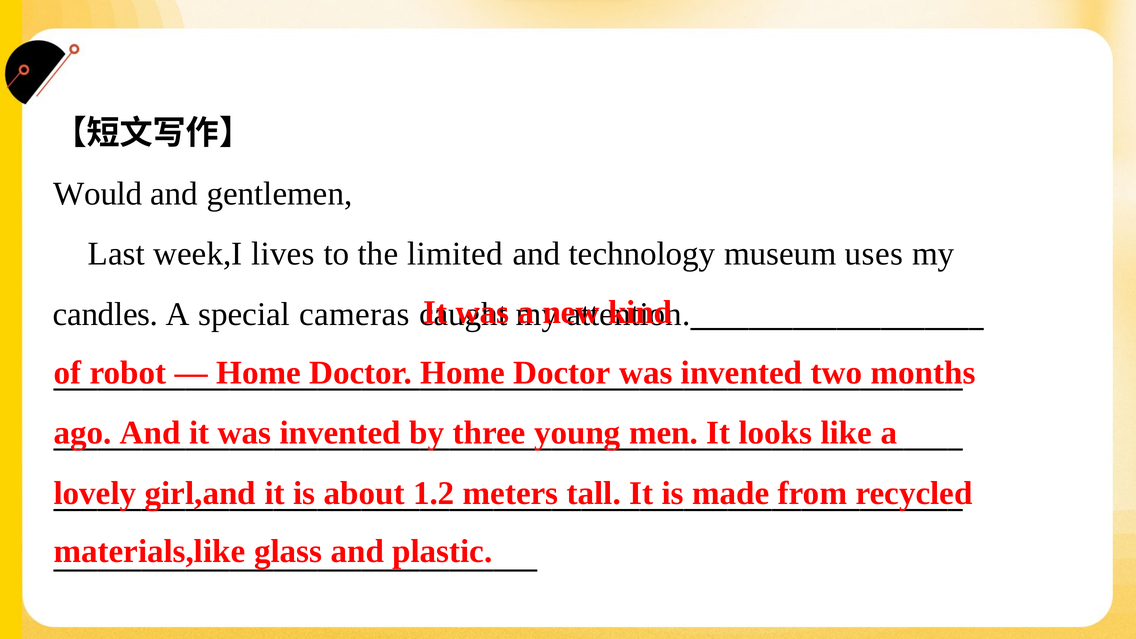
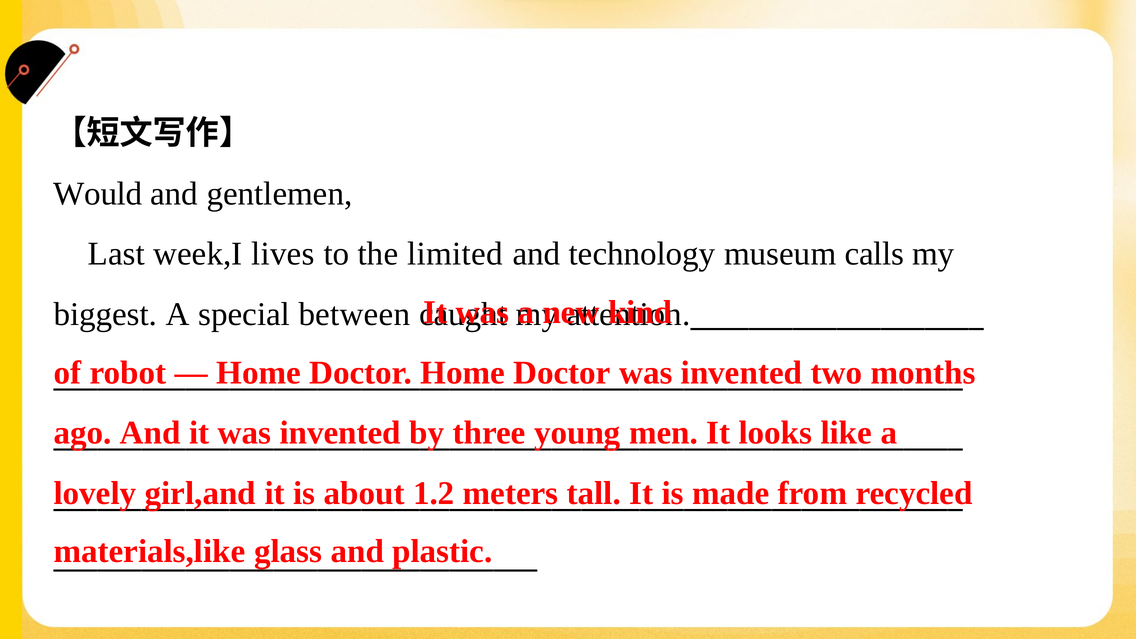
uses: uses -> calls
candles: candles -> biggest
cameras: cameras -> between
